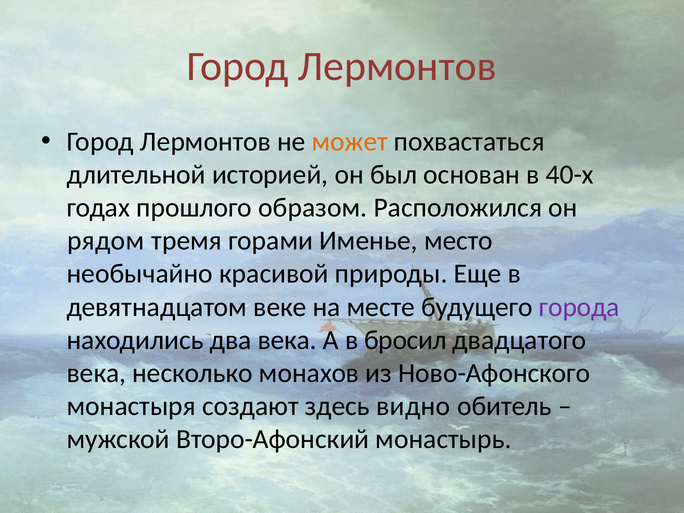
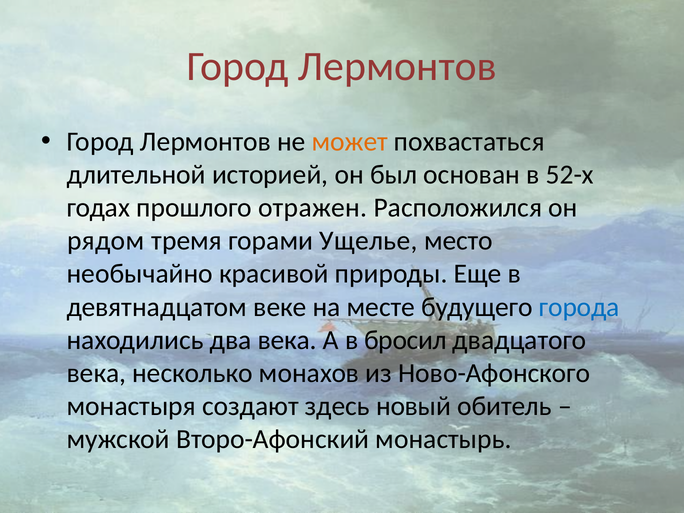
40-х: 40-х -> 52-х
образом: образом -> отражен
Именье: Именье -> Ущелье
города colour: purple -> blue
видно: видно -> новый
